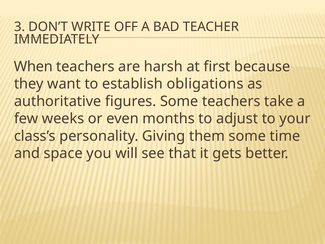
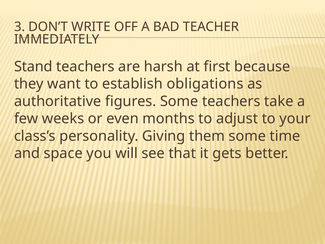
When: When -> Stand
